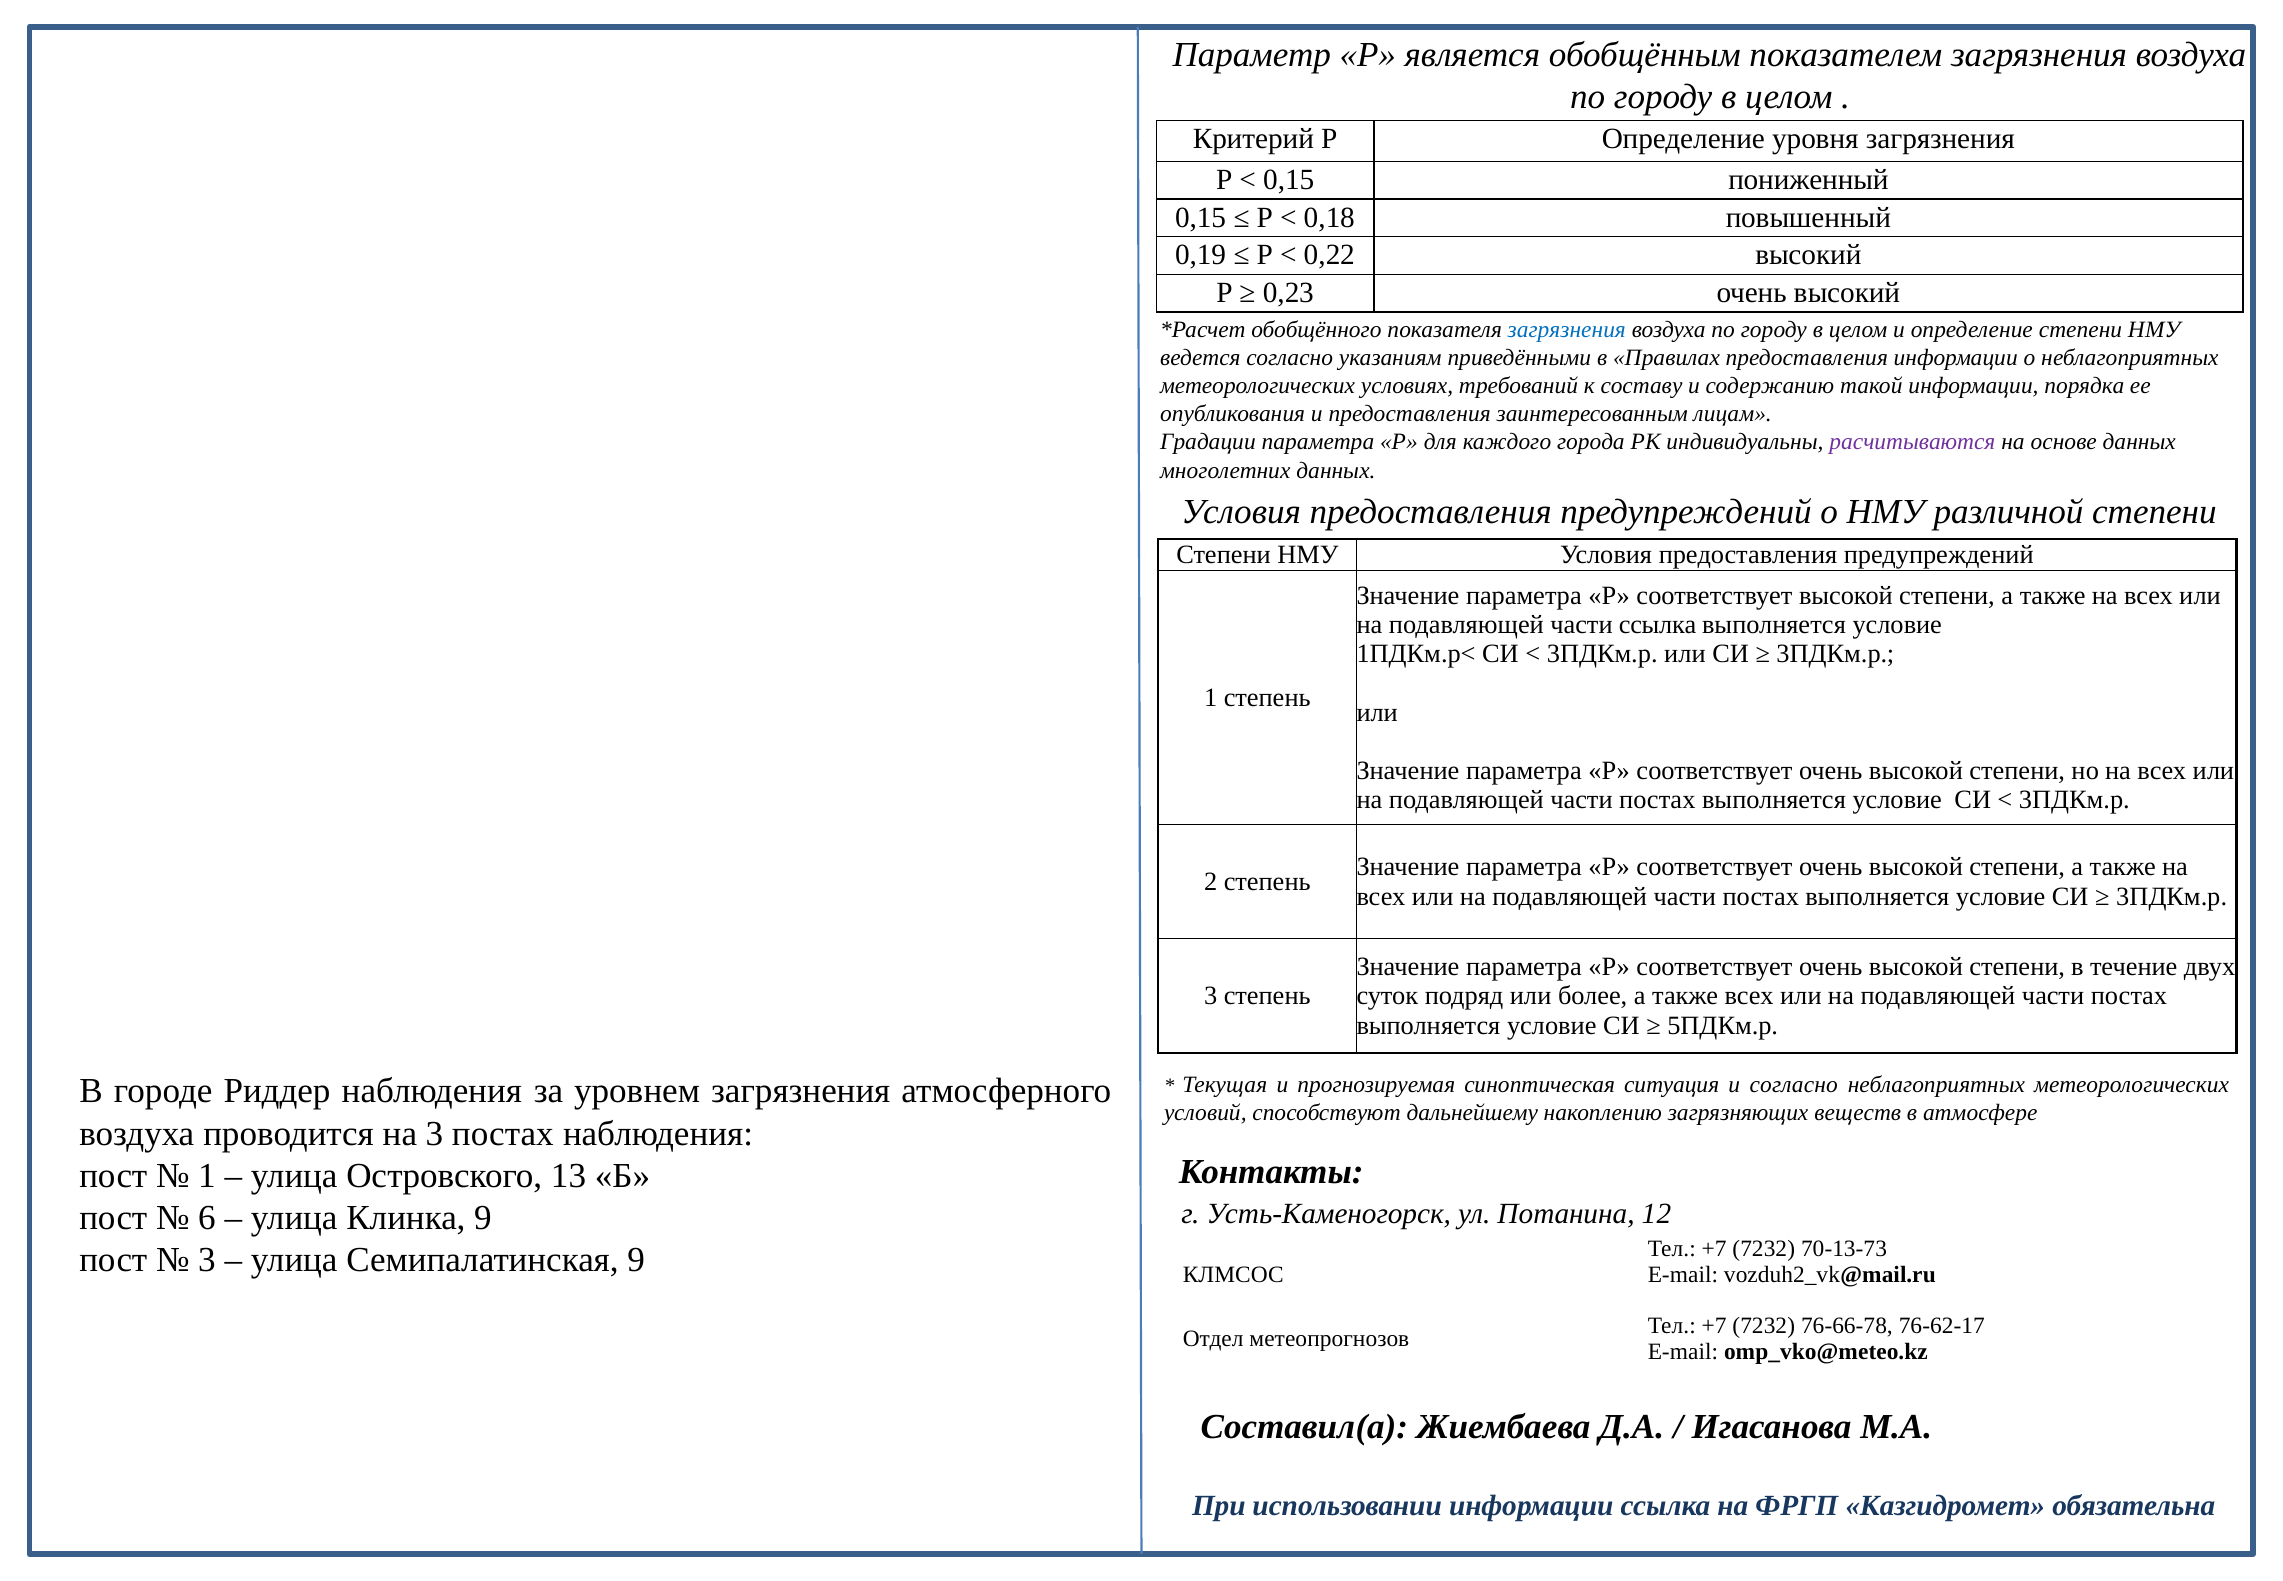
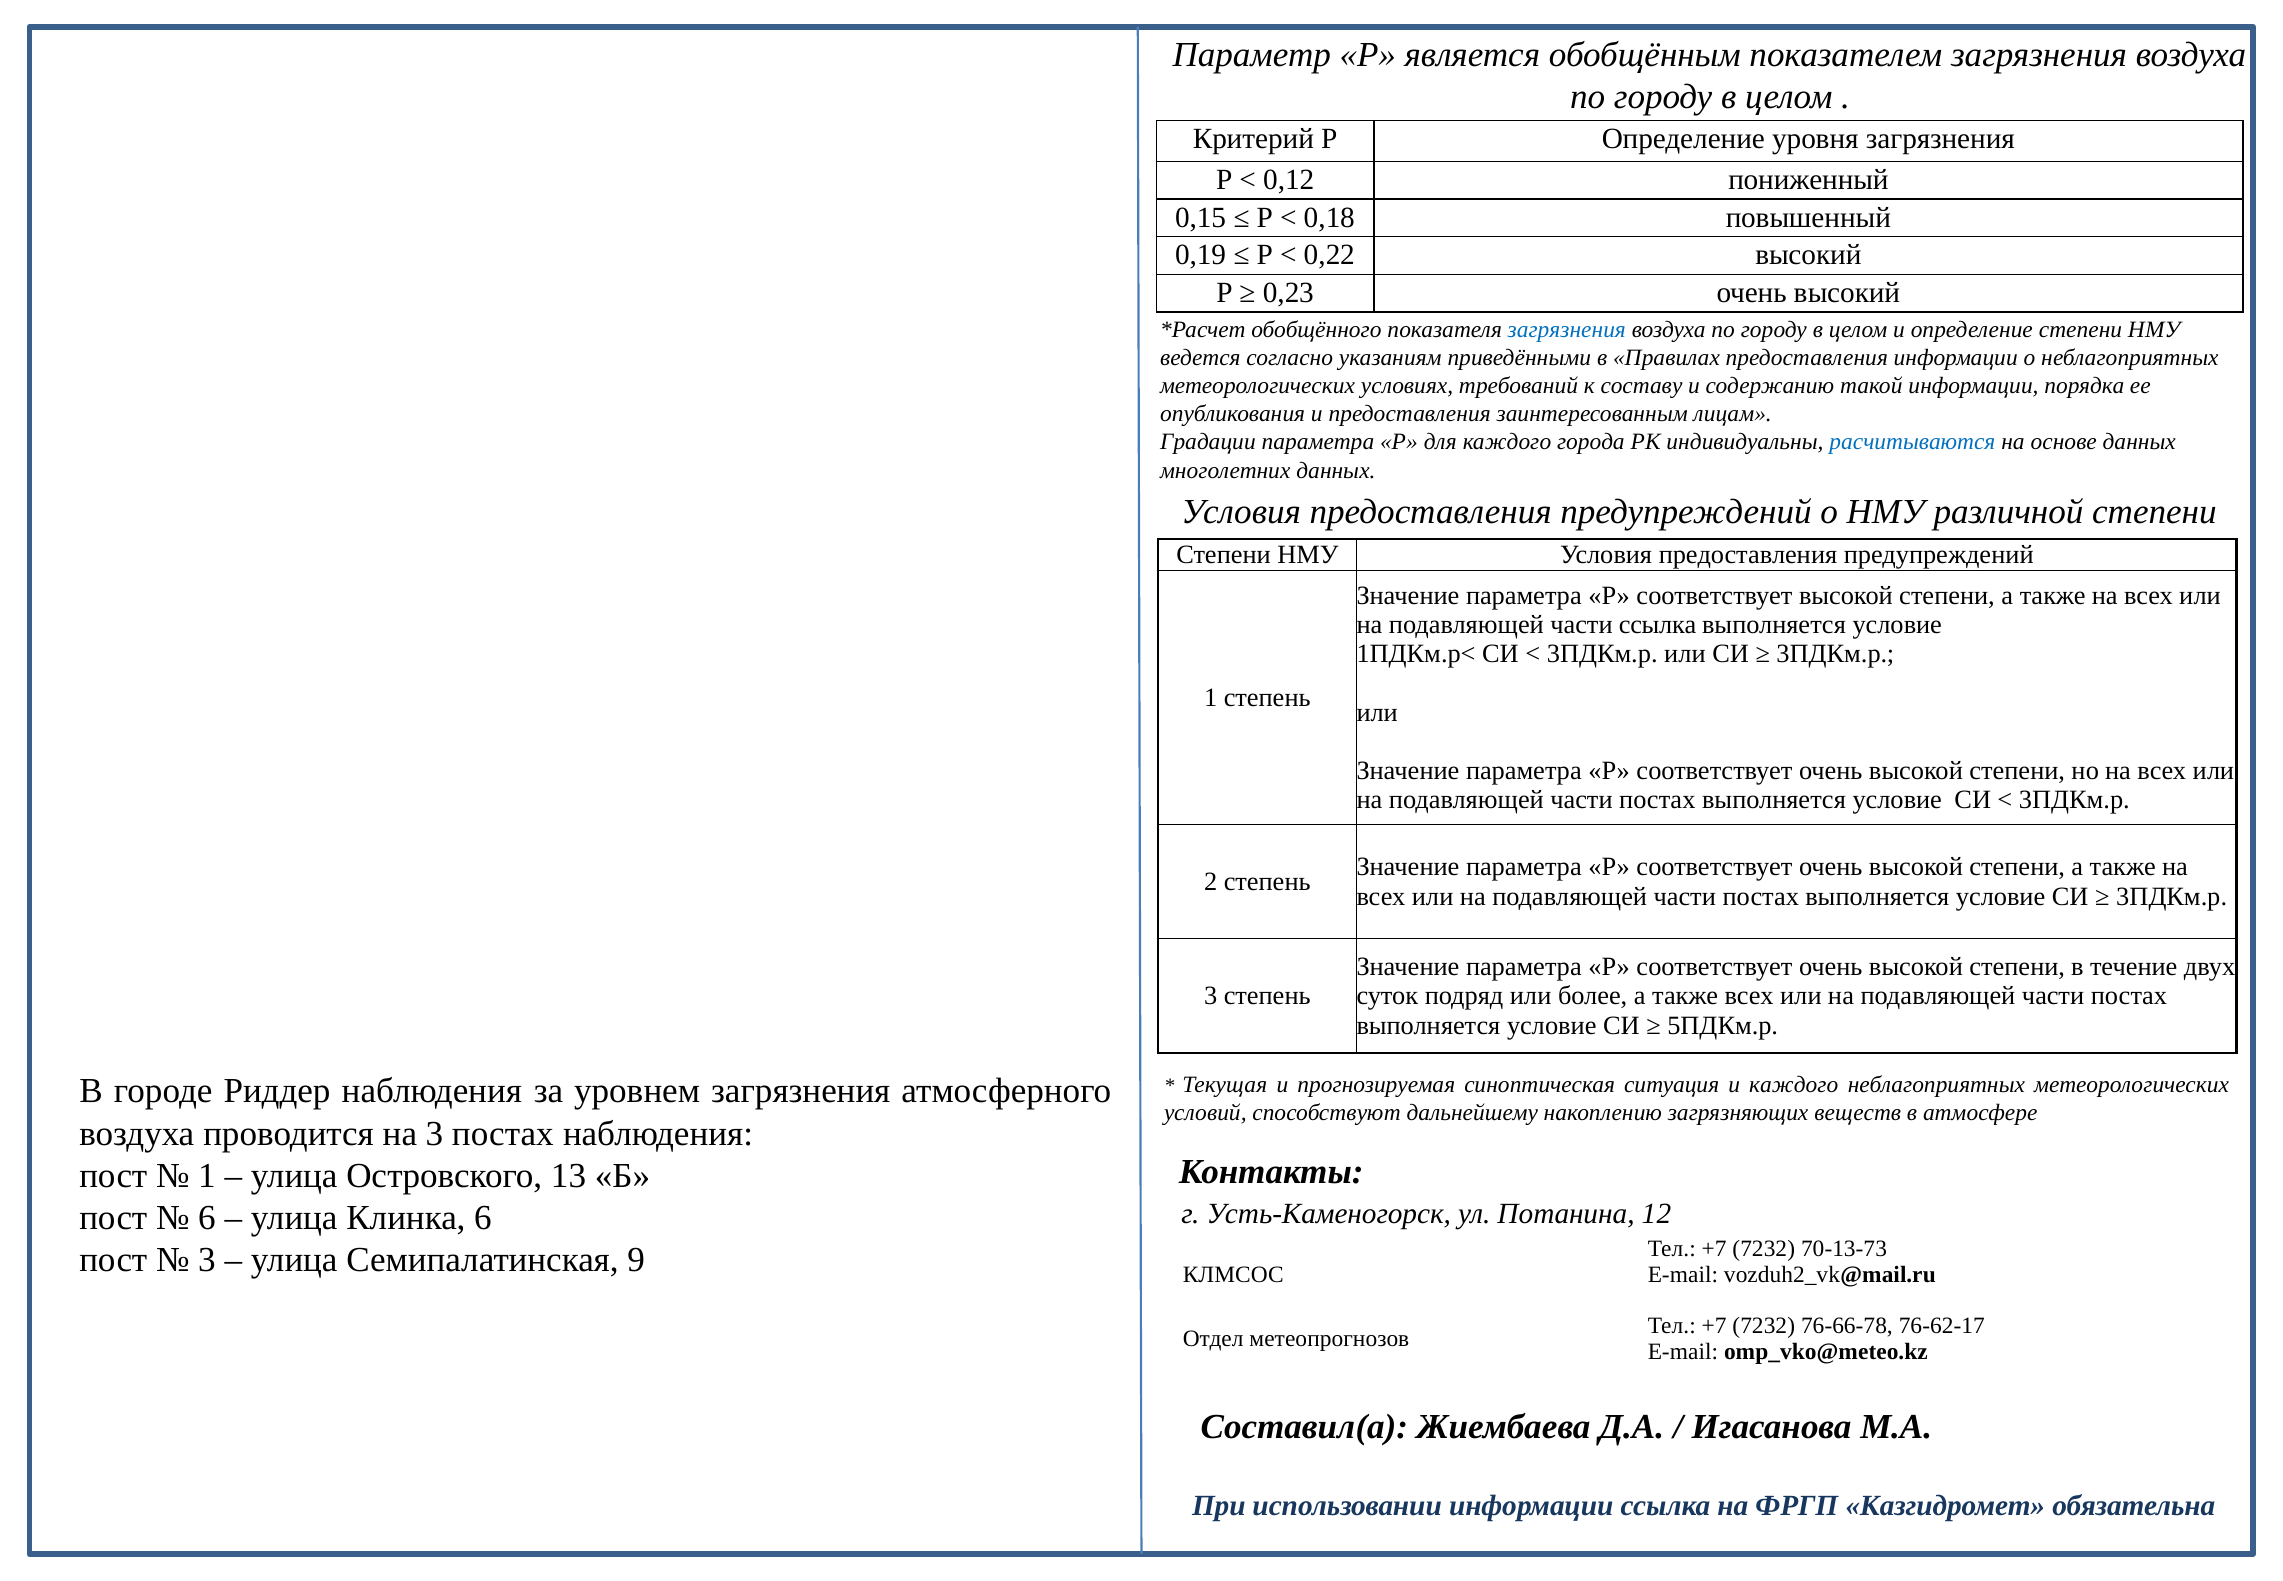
0,15 at (1289, 180): 0,15 -> 0,12
расчитываются colour: purple -> blue
и согласно: согласно -> каждого
Клинка 9: 9 -> 6
